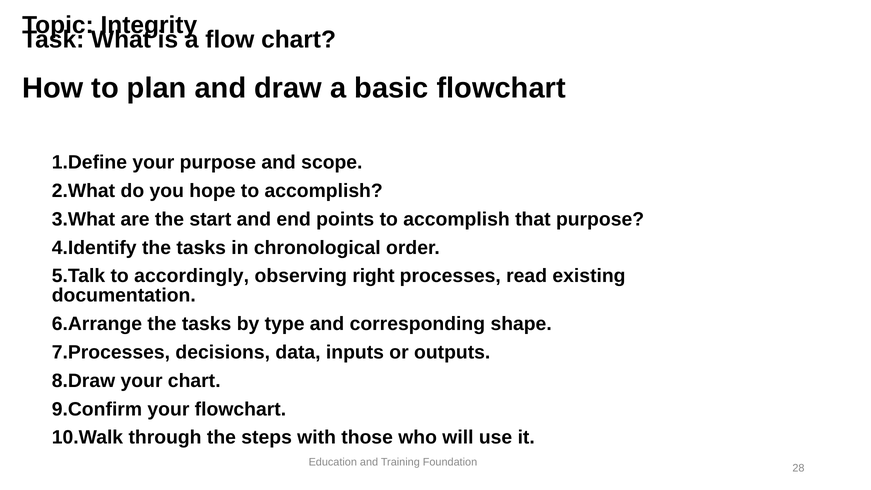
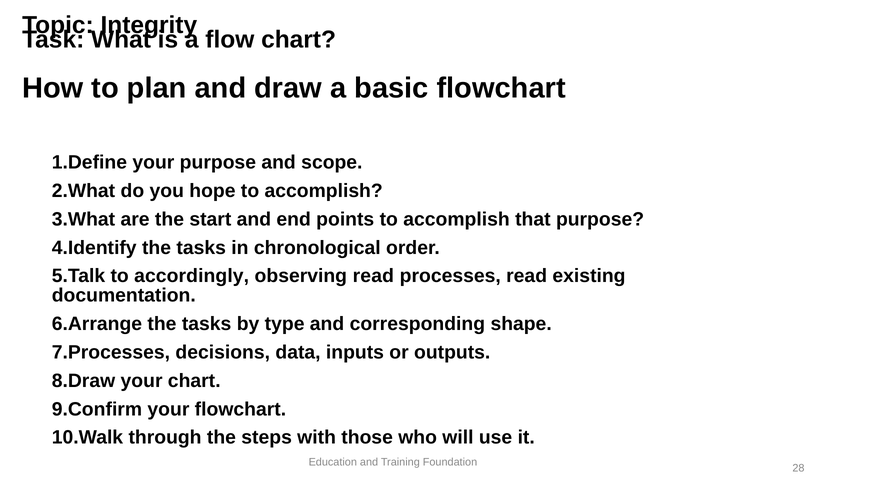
observing right: right -> read
